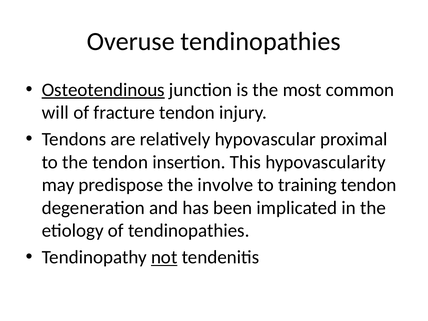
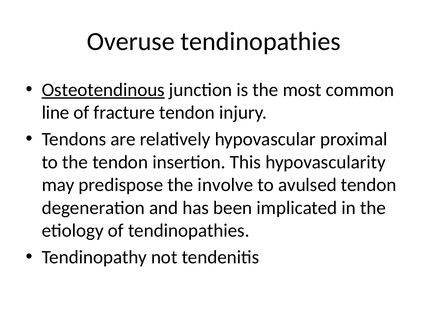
will: will -> line
training: training -> avulsed
not underline: present -> none
